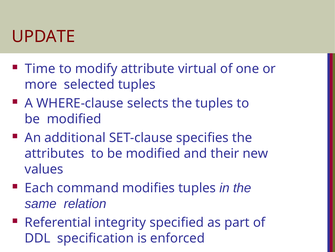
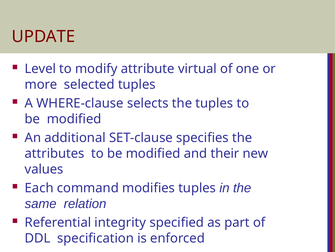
Time: Time -> Level
